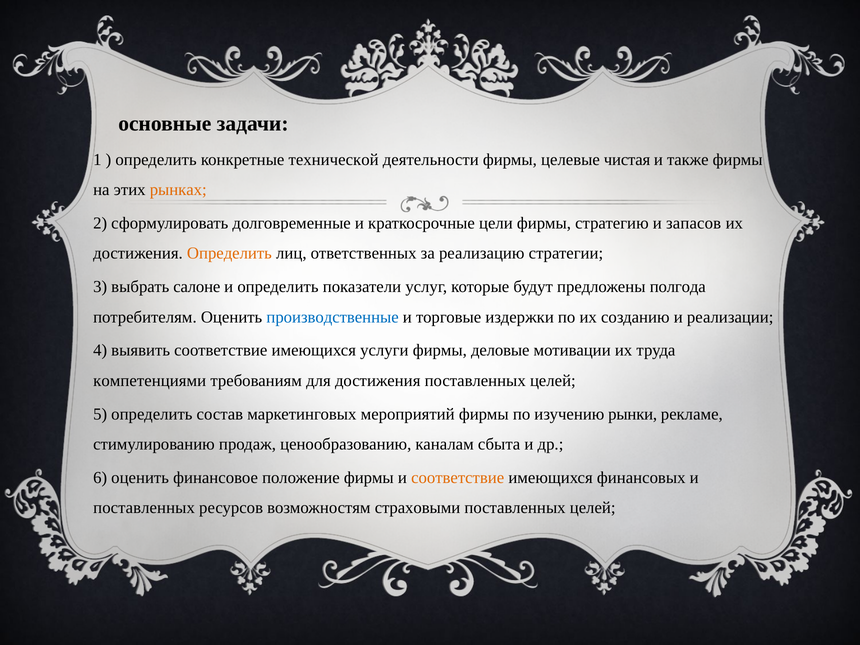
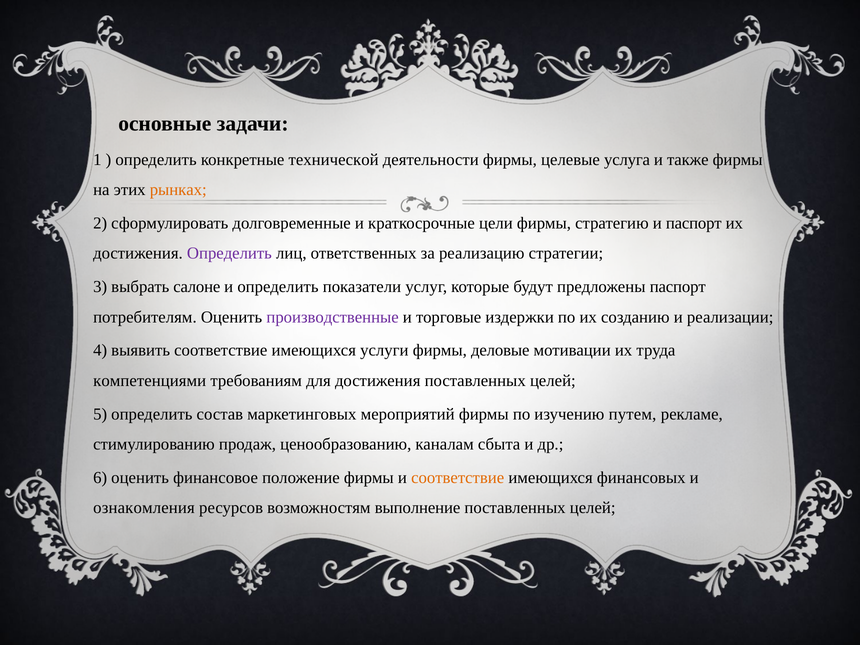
чистая: чистая -> услуга
и запасов: запасов -> паспорт
Определить at (229, 253) colour: orange -> purple
предложены полгода: полгода -> паспорт
производственные colour: blue -> purple
рынки: рынки -> путем
поставленных at (144, 508): поставленных -> ознакомления
страховыми: страховыми -> выполнение
